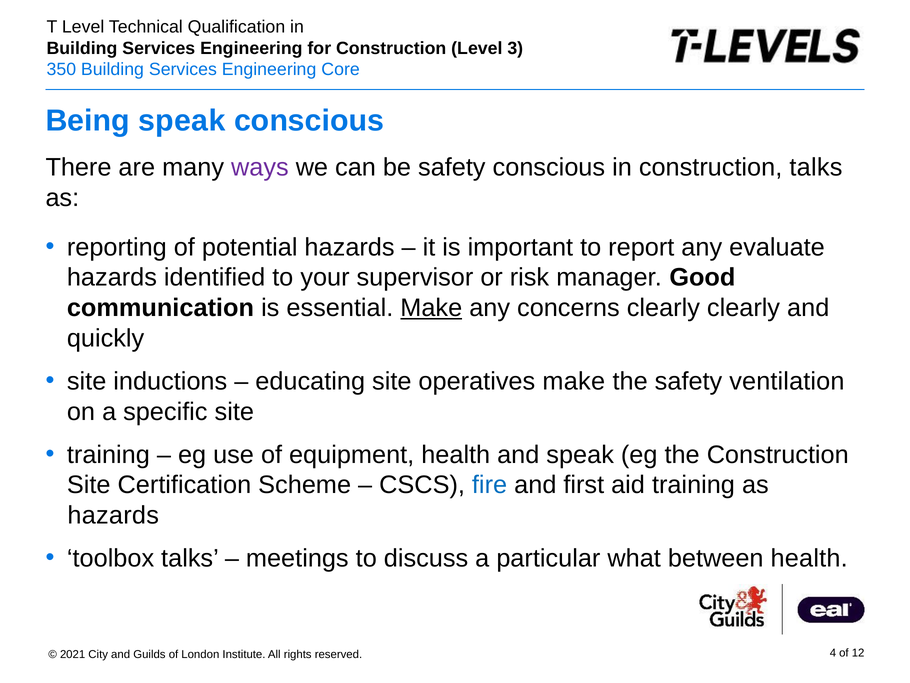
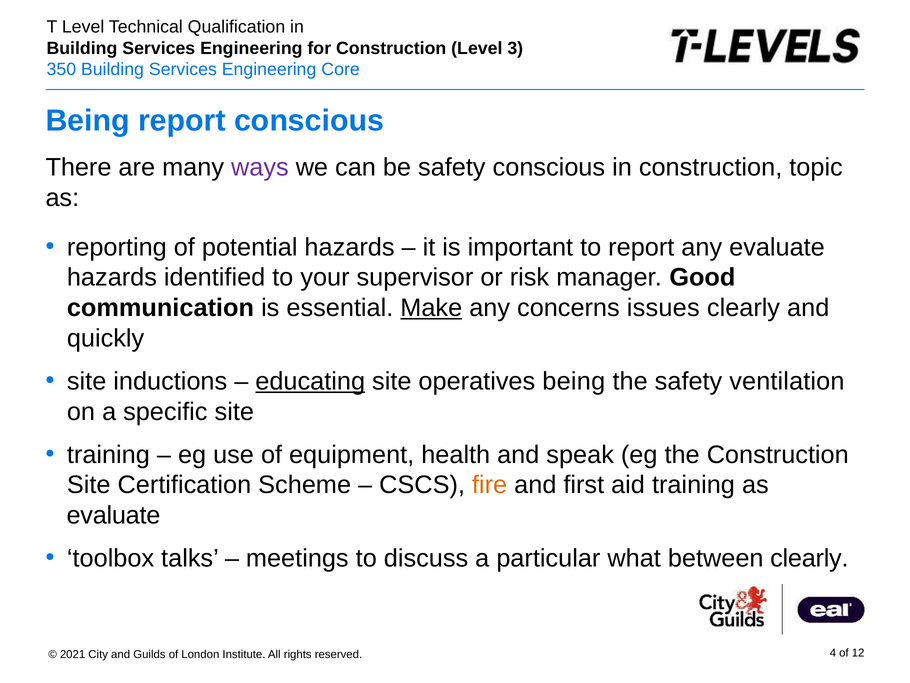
Being speak: speak -> report
construction talks: talks -> topic
concerns clearly: clearly -> issues
educating underline: none -> present
operatives make: make -> being
fire colour: blue -> orange
hazards at (113, 515): hazards -> evaluate
between health: health -> clearly
